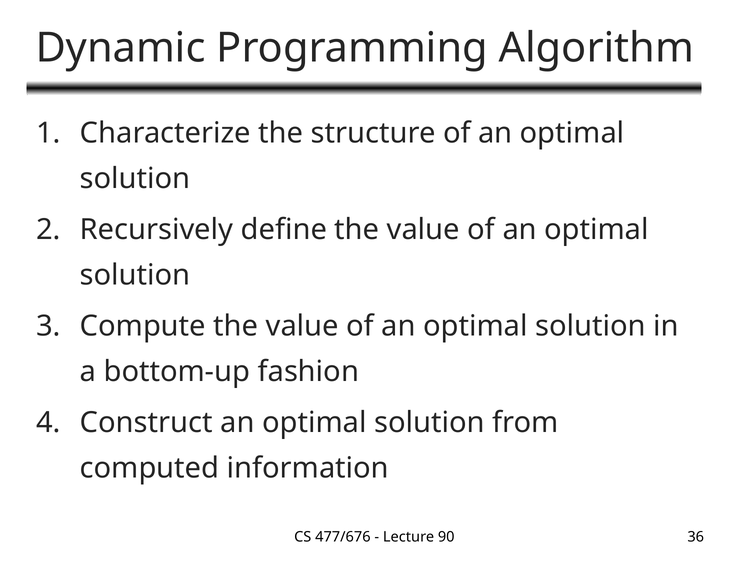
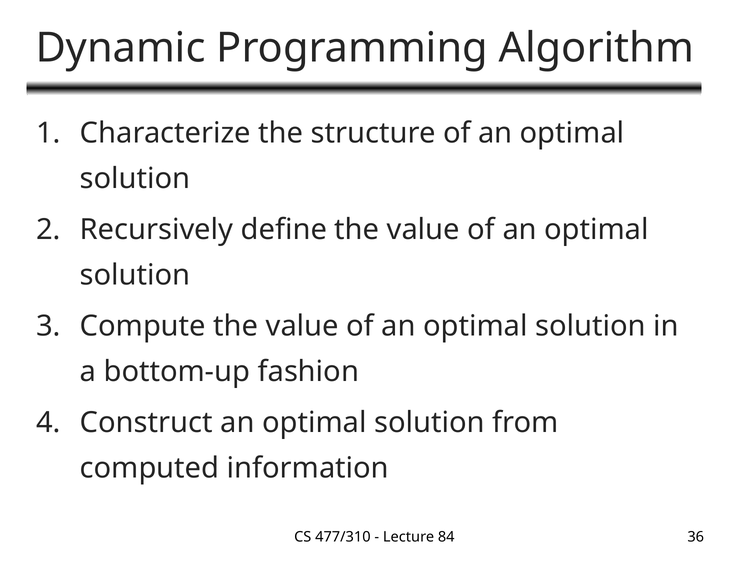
477/676: 477/676 -> 477/310
90: 90 -> 84
